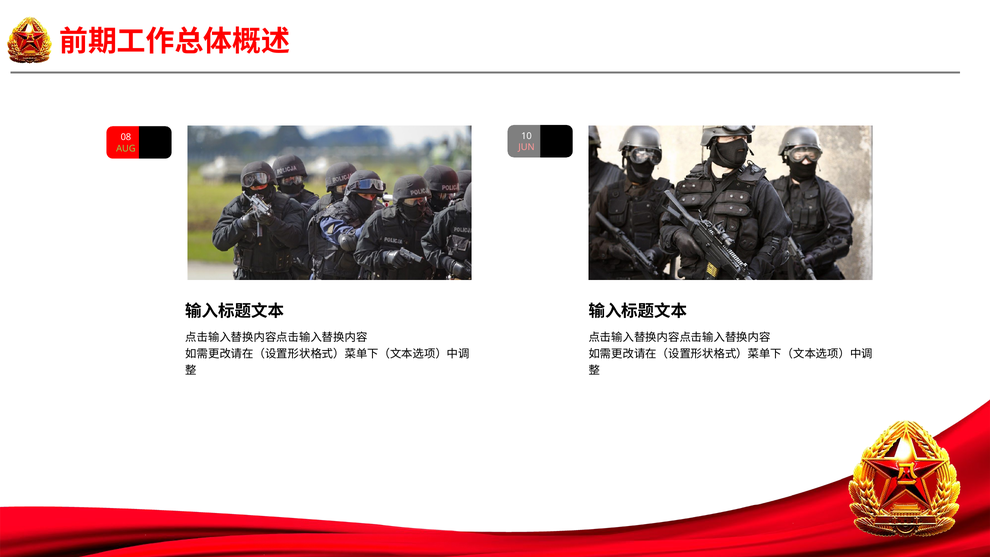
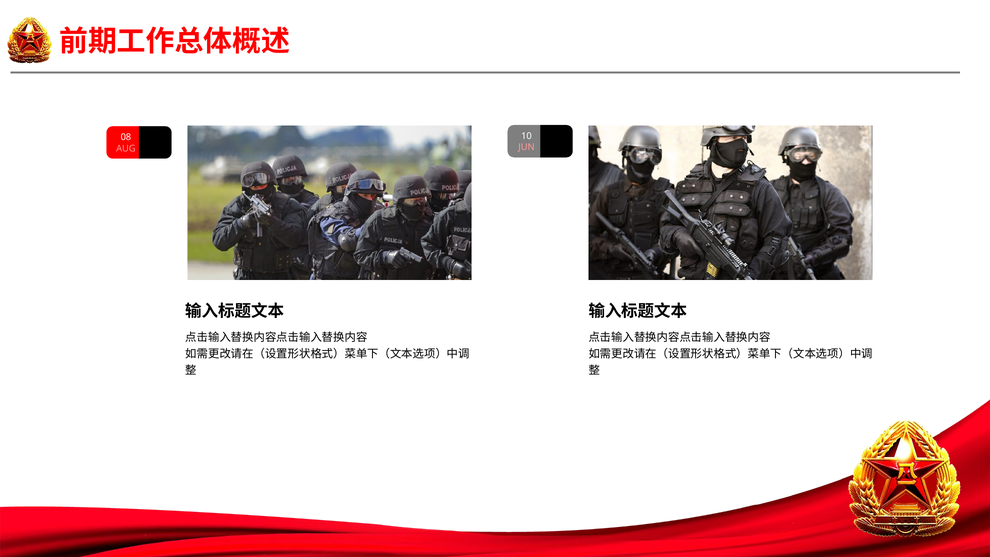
AUG colour: light green -> pink
